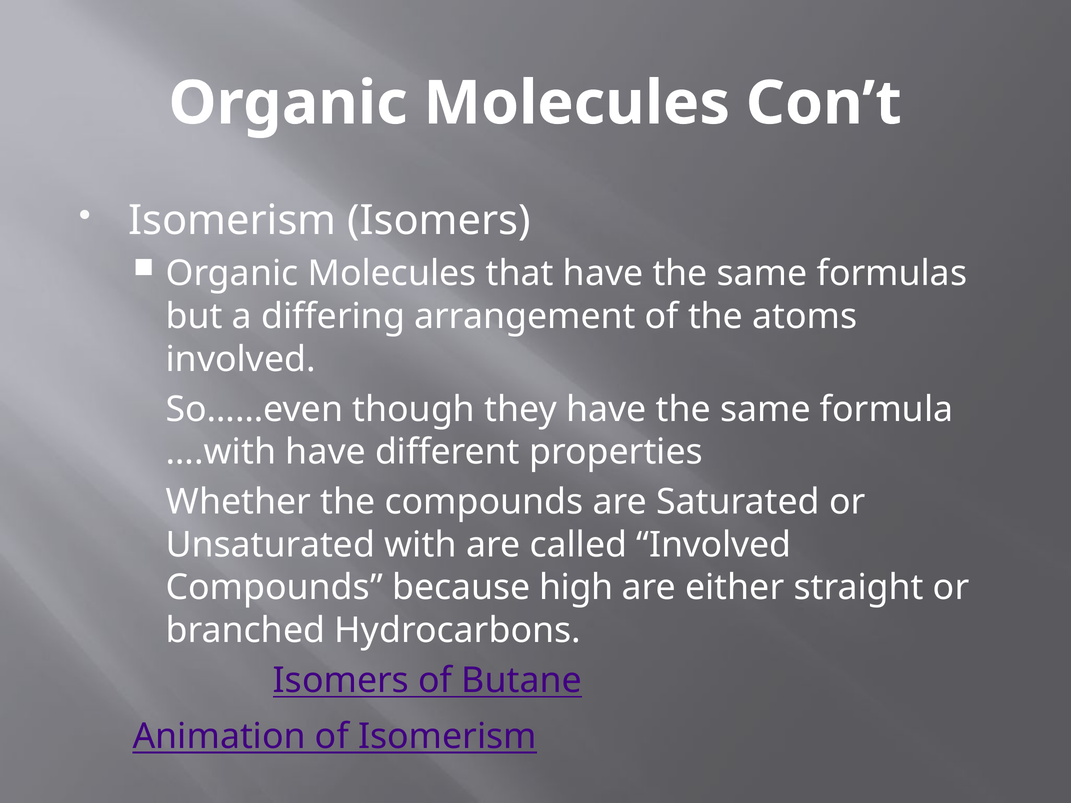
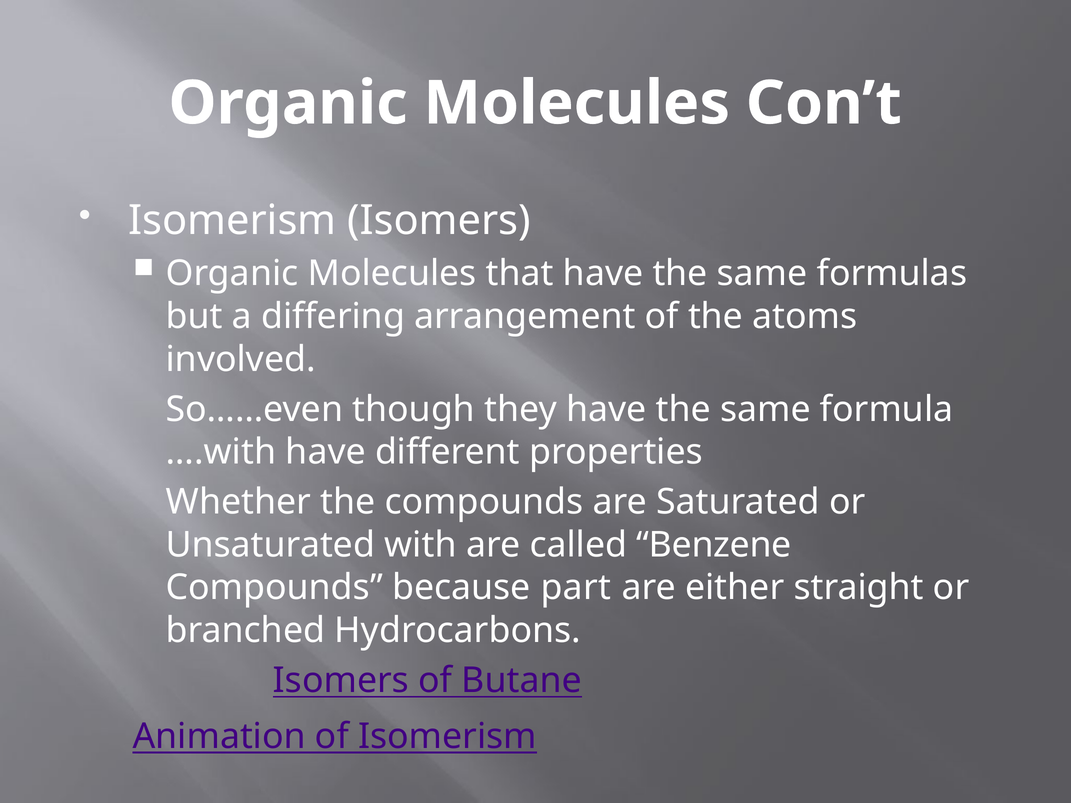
called Involved: Involved -> Benzene
high: high -> part
